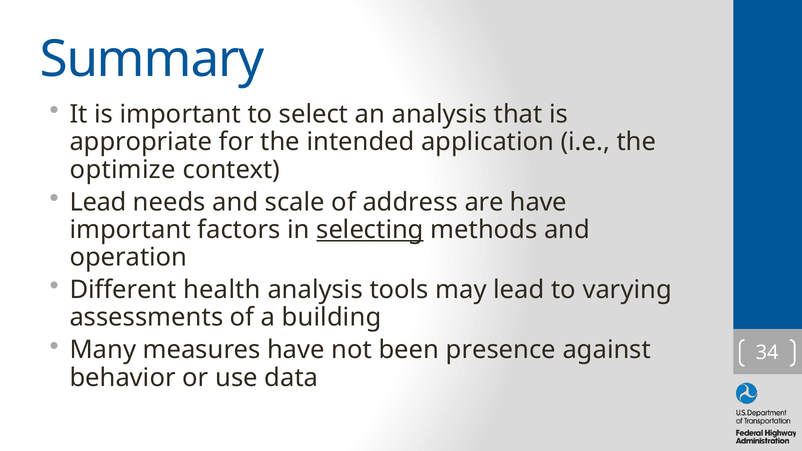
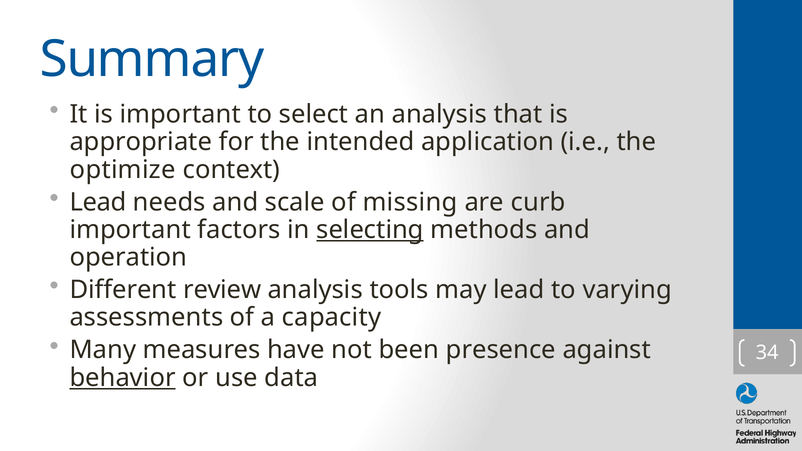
address: address -> missing
are have: have -> curb
health: health -> review
building: building -> capacity
behavior underline: none -> present
